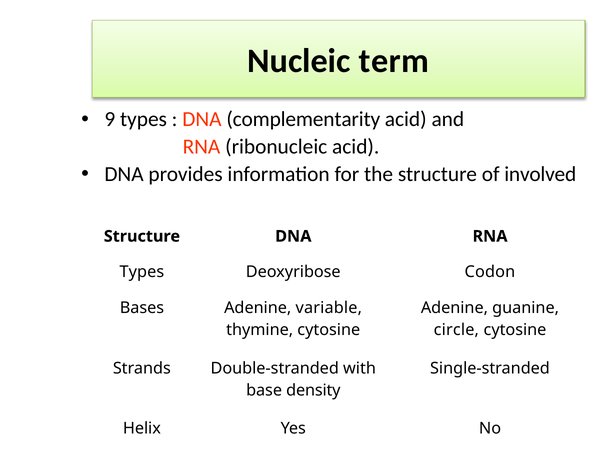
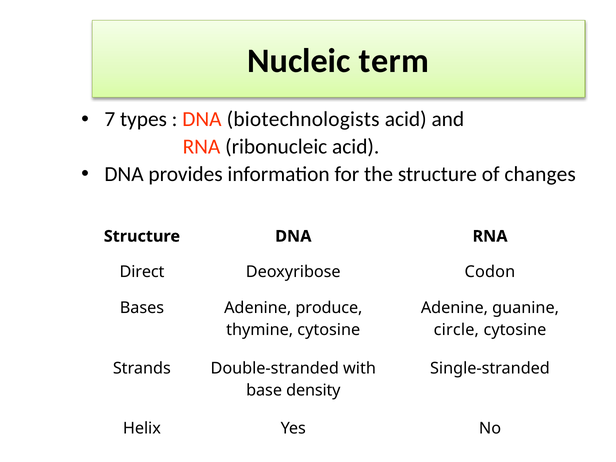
9: 9 -> 7
complementarity: complementarity -> biotechnologists
involved: involved -> changes
Types at (142, 272): Types -> Direct
variable: variable -> produce
